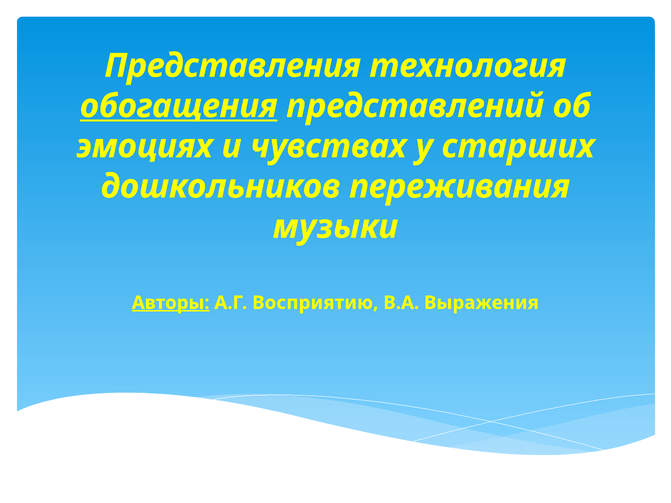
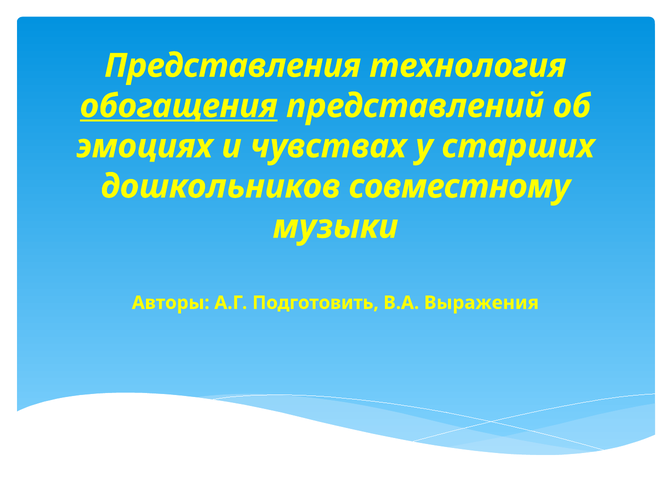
переживания: переживания -> совместному
Авторы underline: present -> none
Восприятию: Восприятию -> Подготовить
